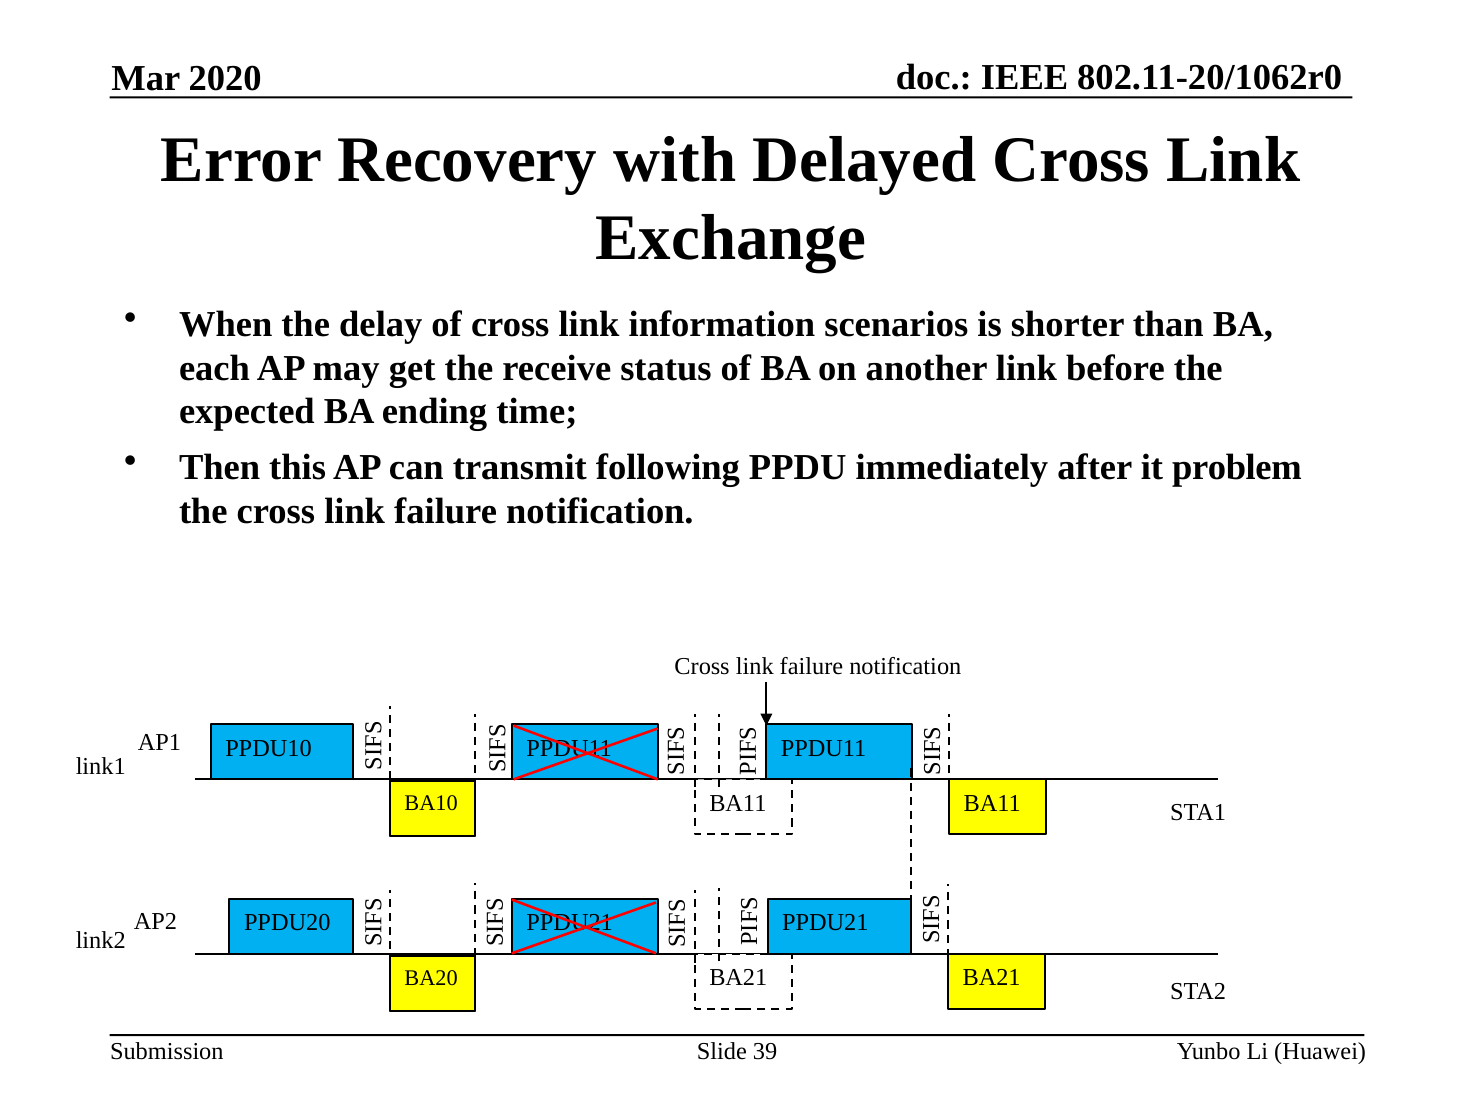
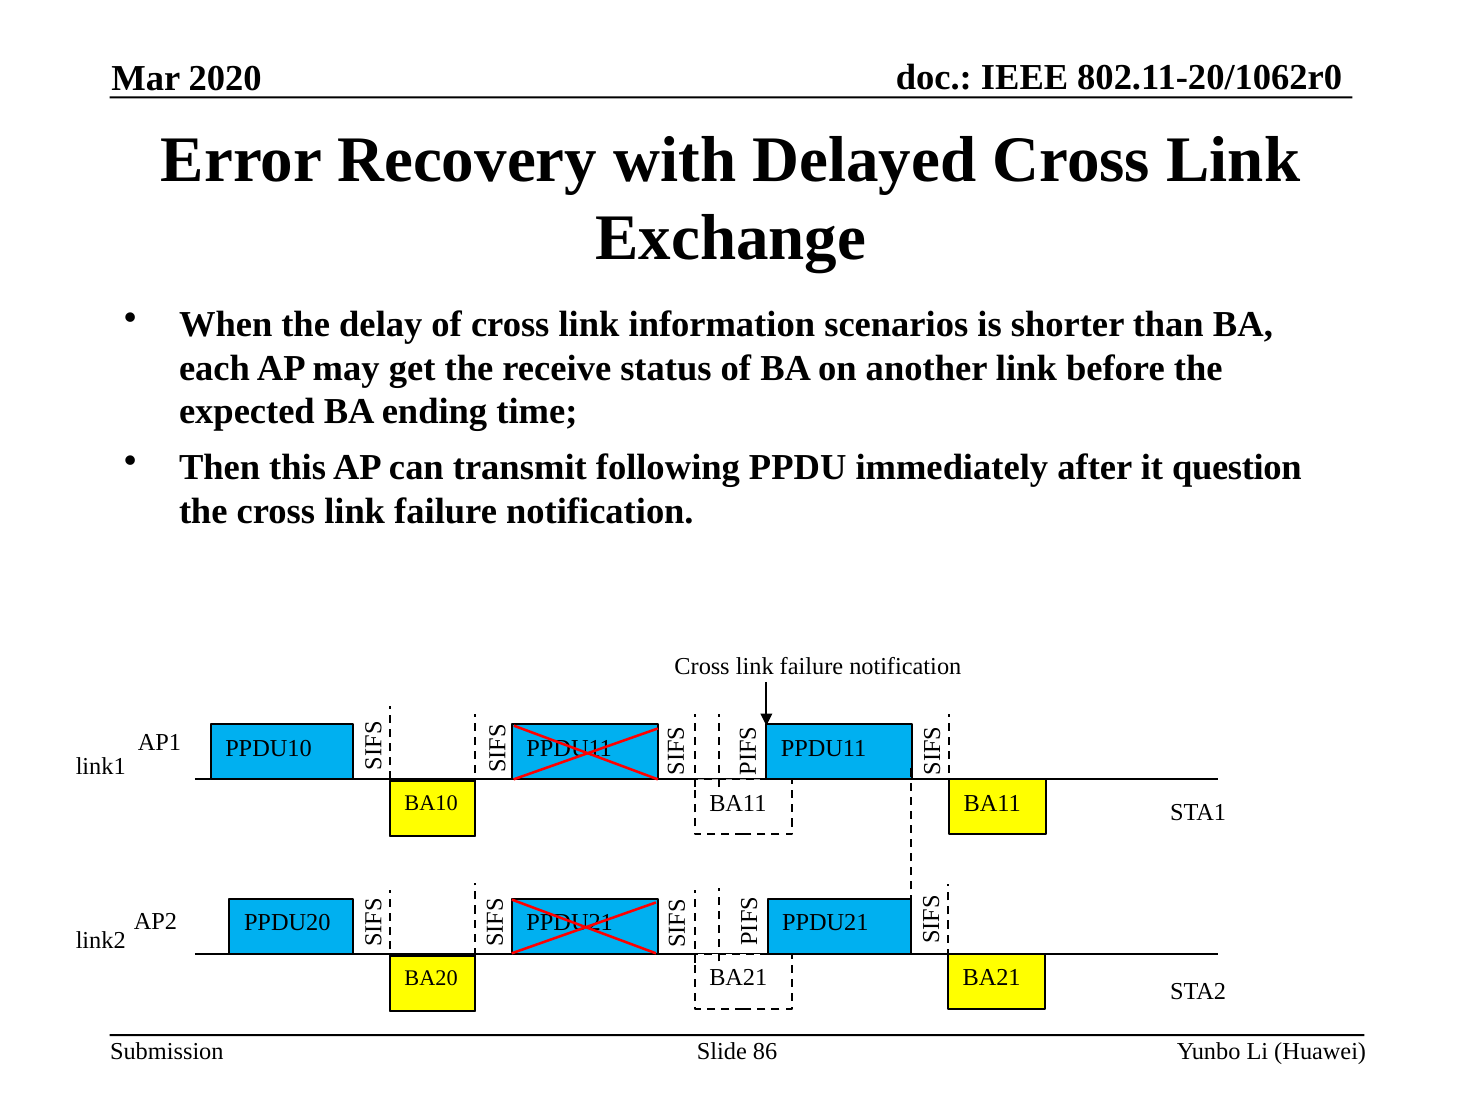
problem: problem -> question
39: 39 -> 86
